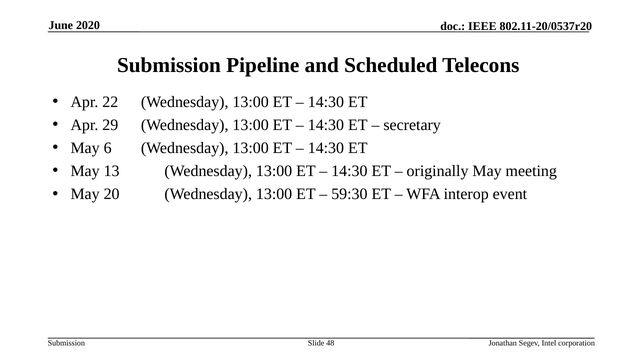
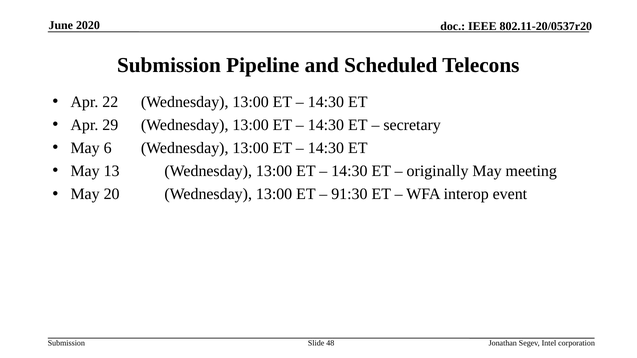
59:30: 59:30 -> 91:30
